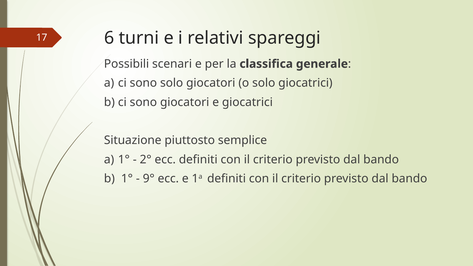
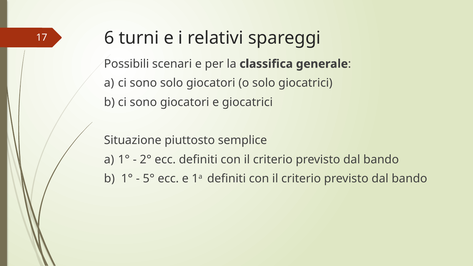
9°: 9° -> 5°
